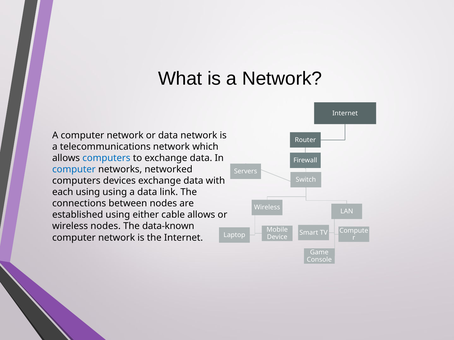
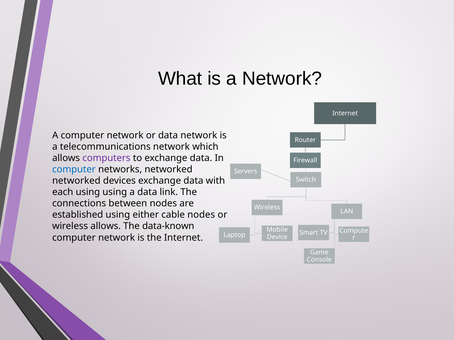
computers at (106, 158) colour: blue -> purple
computers at (76, 181): computers -> networked
cable allows: allows -> nodes
wireless nodes: nodes -> allows
